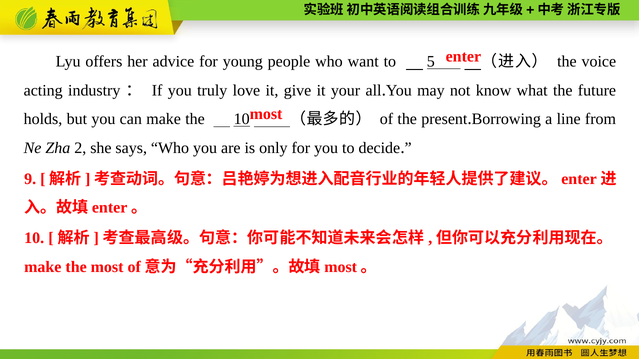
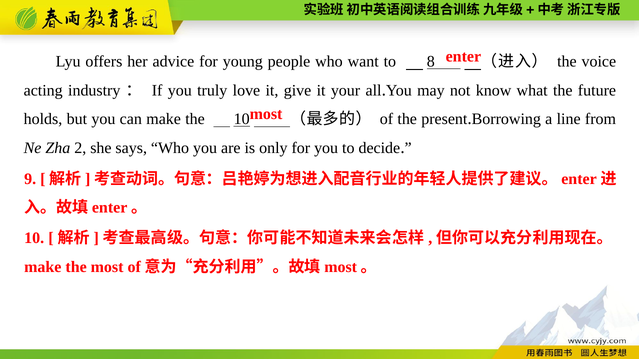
5: 5 -> 8
